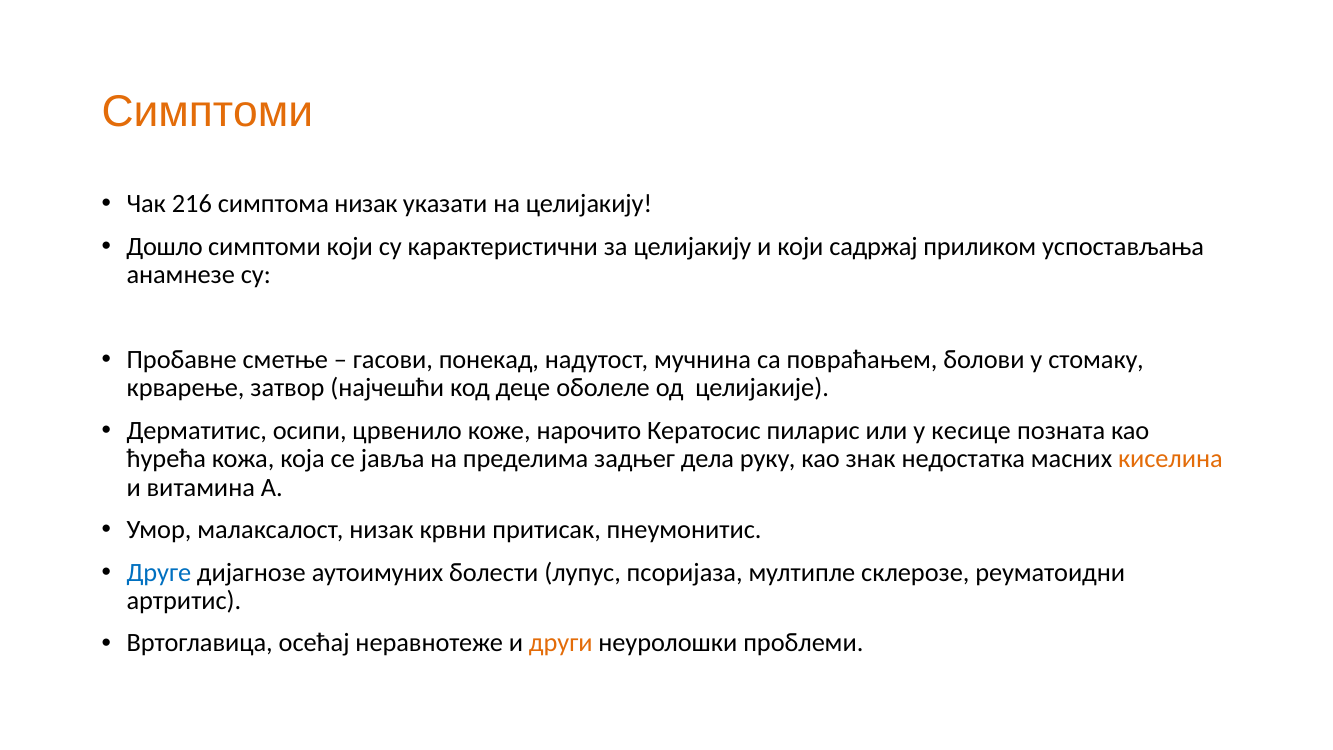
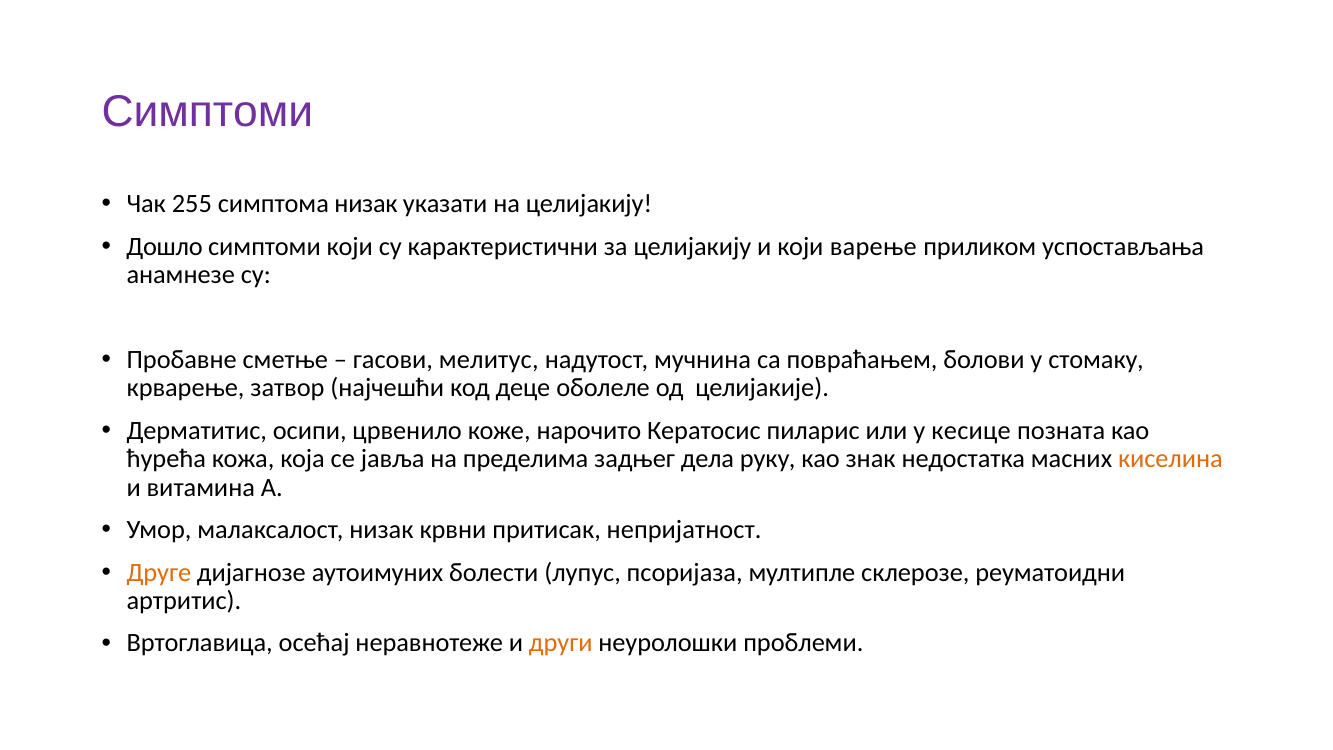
Симптоми at (207, 112) colour: orange -> purple
216: 216 -> 255
садржај: садржај -> варење
понекад: понекад -> мелитус
пнеумонитис: пнеумонитис -> непријатност
Друге colour: blue -> orange
